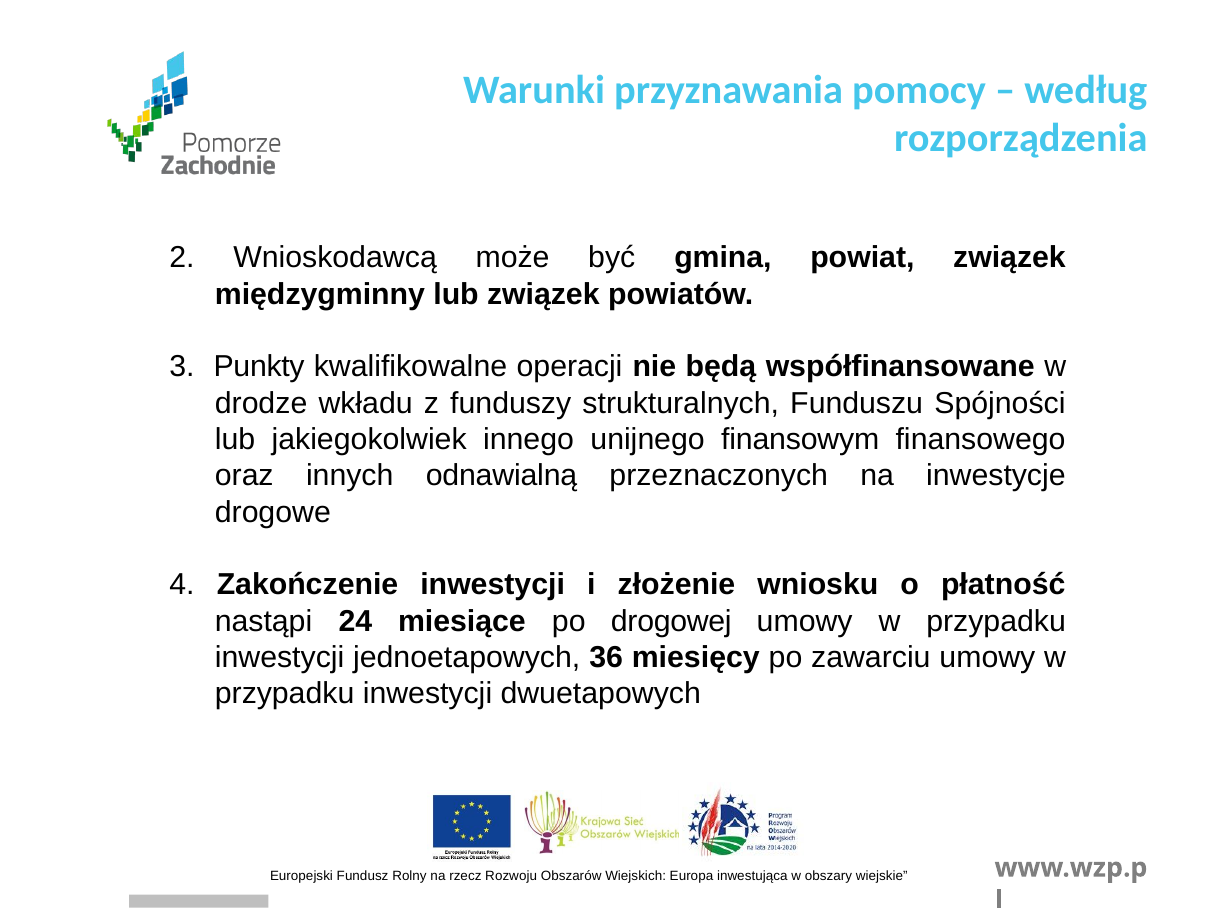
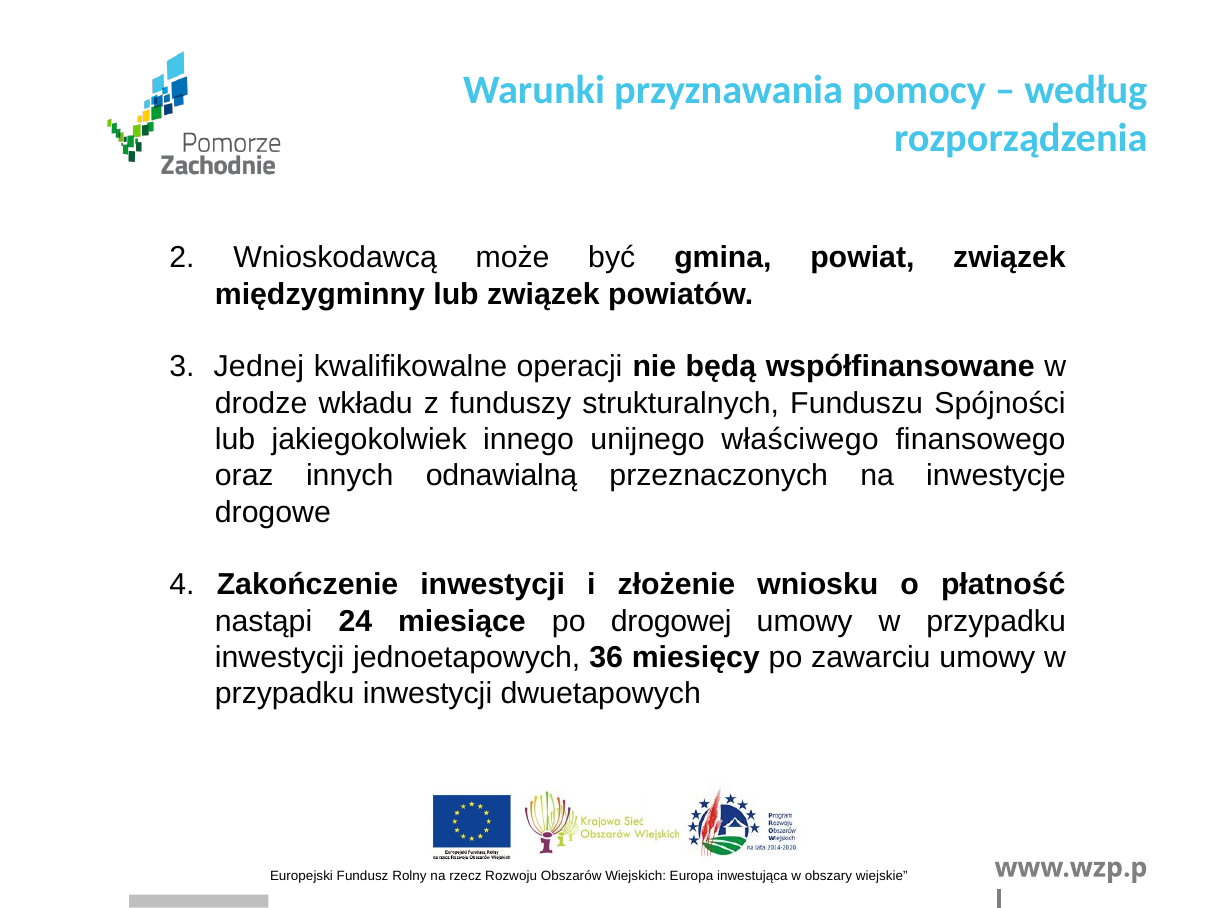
Punkty: Punkty -> Jednej
finansowym: finansowym -> właściwego
